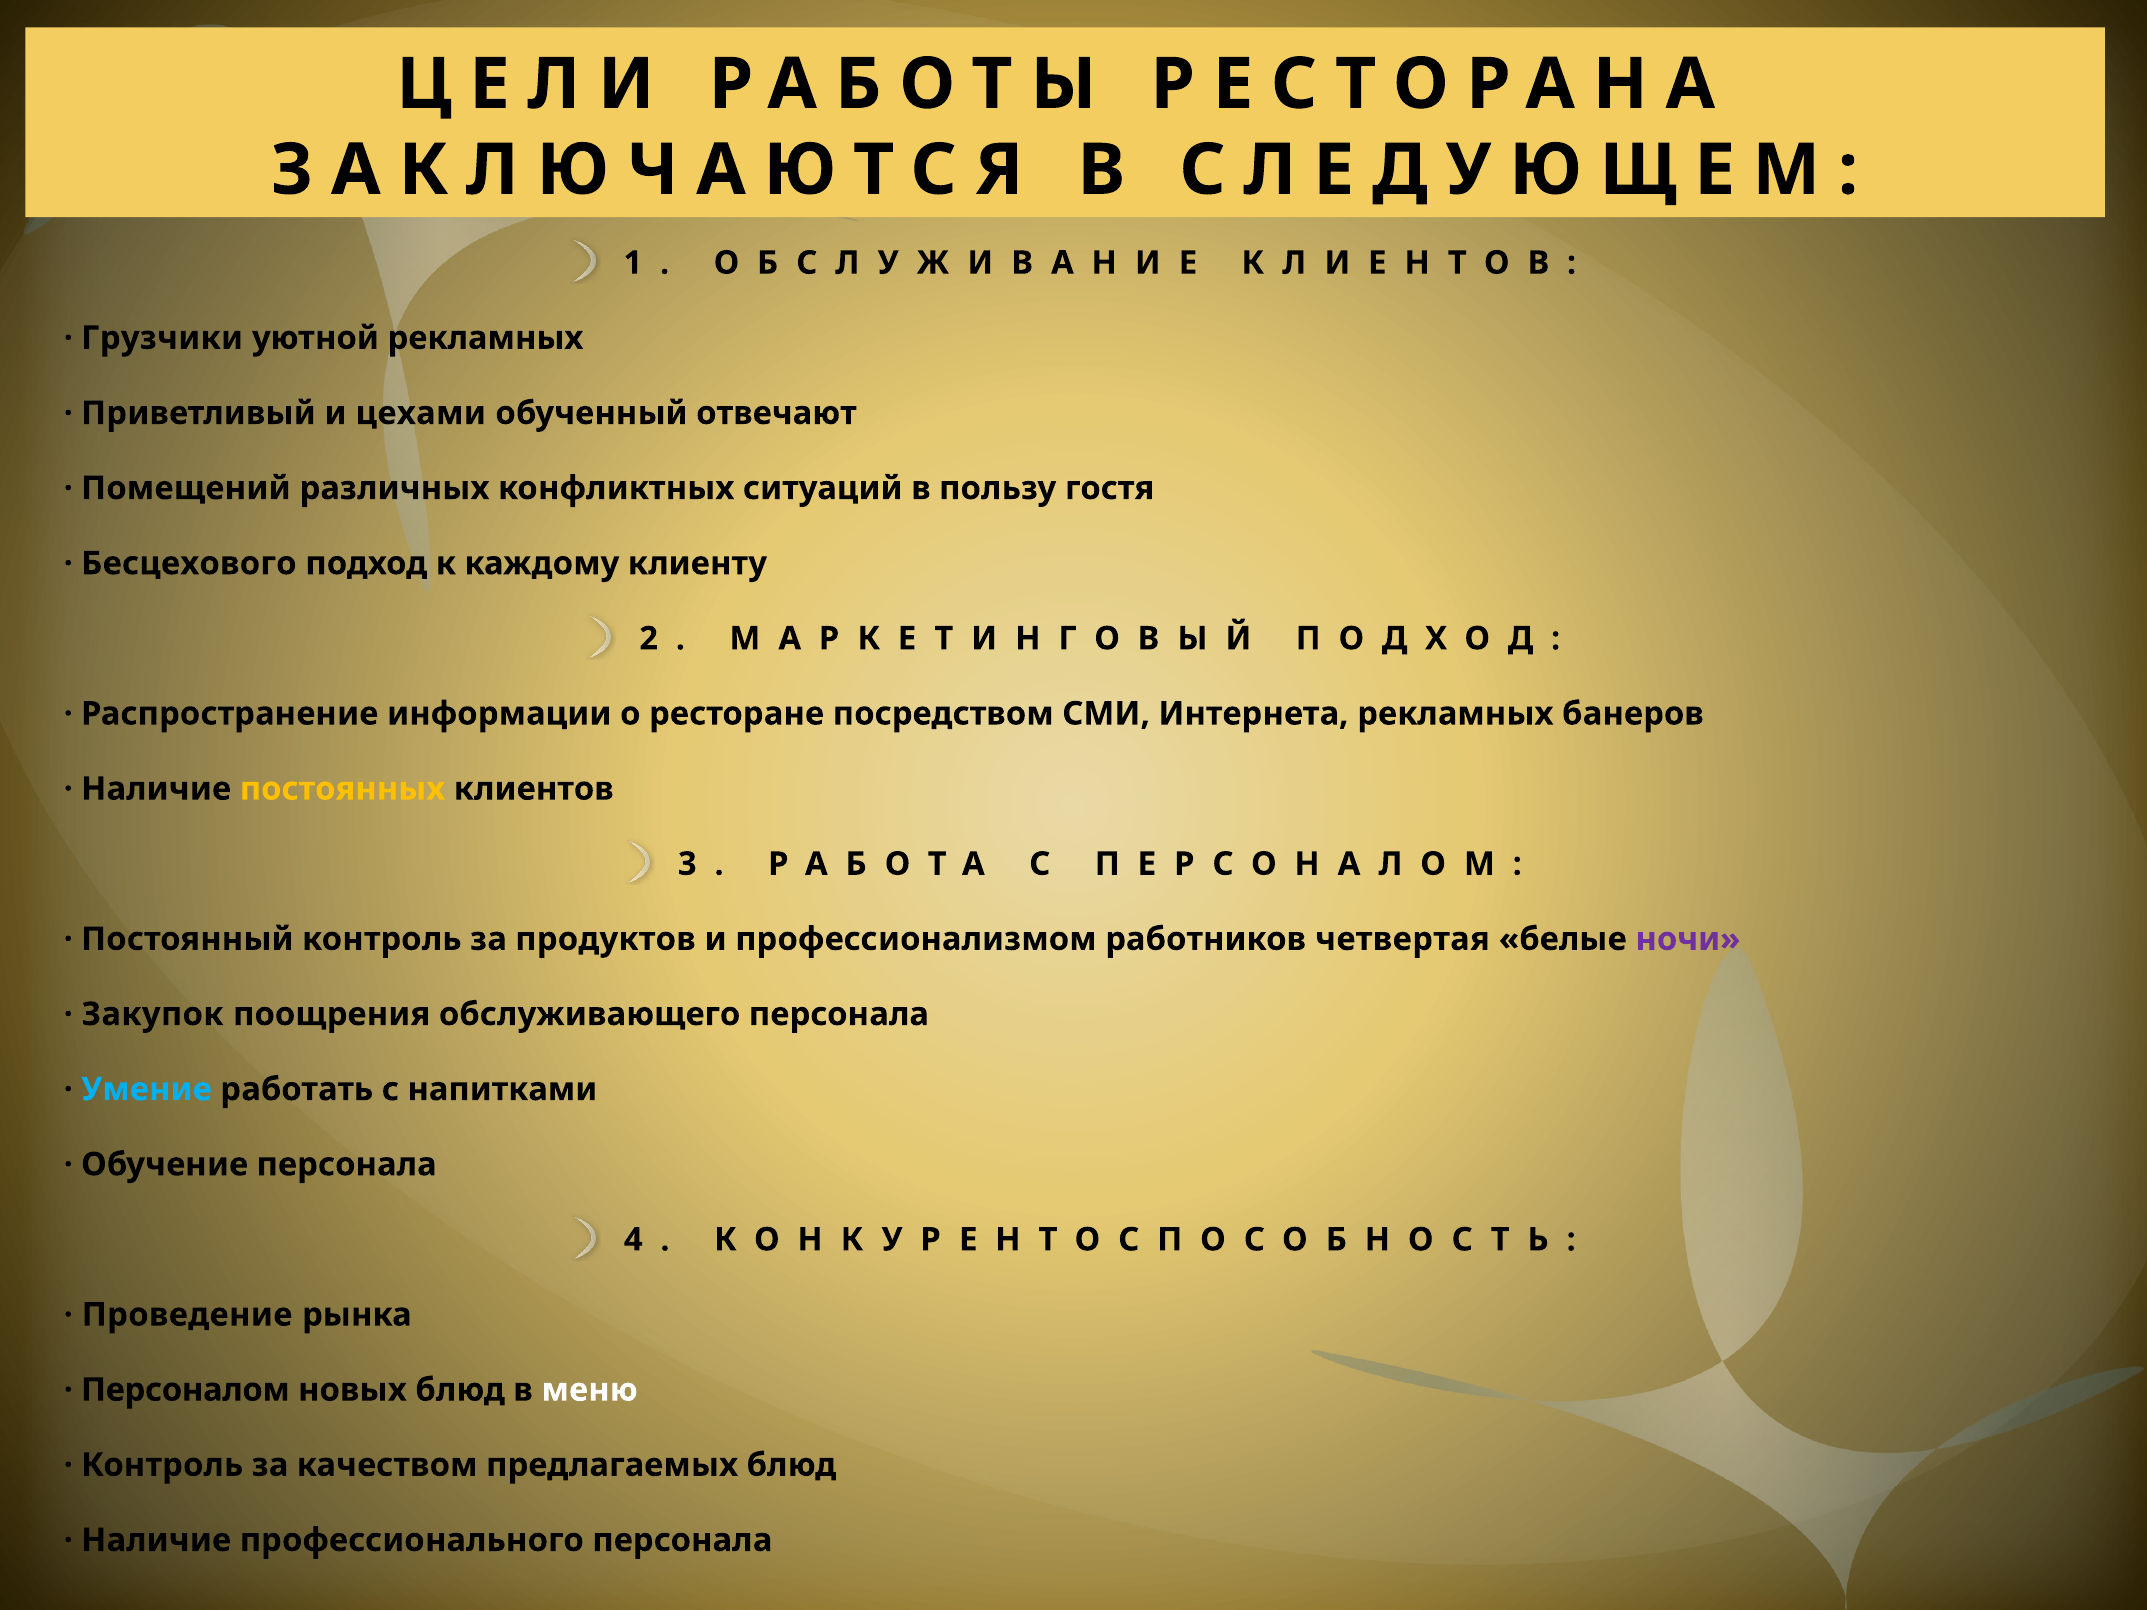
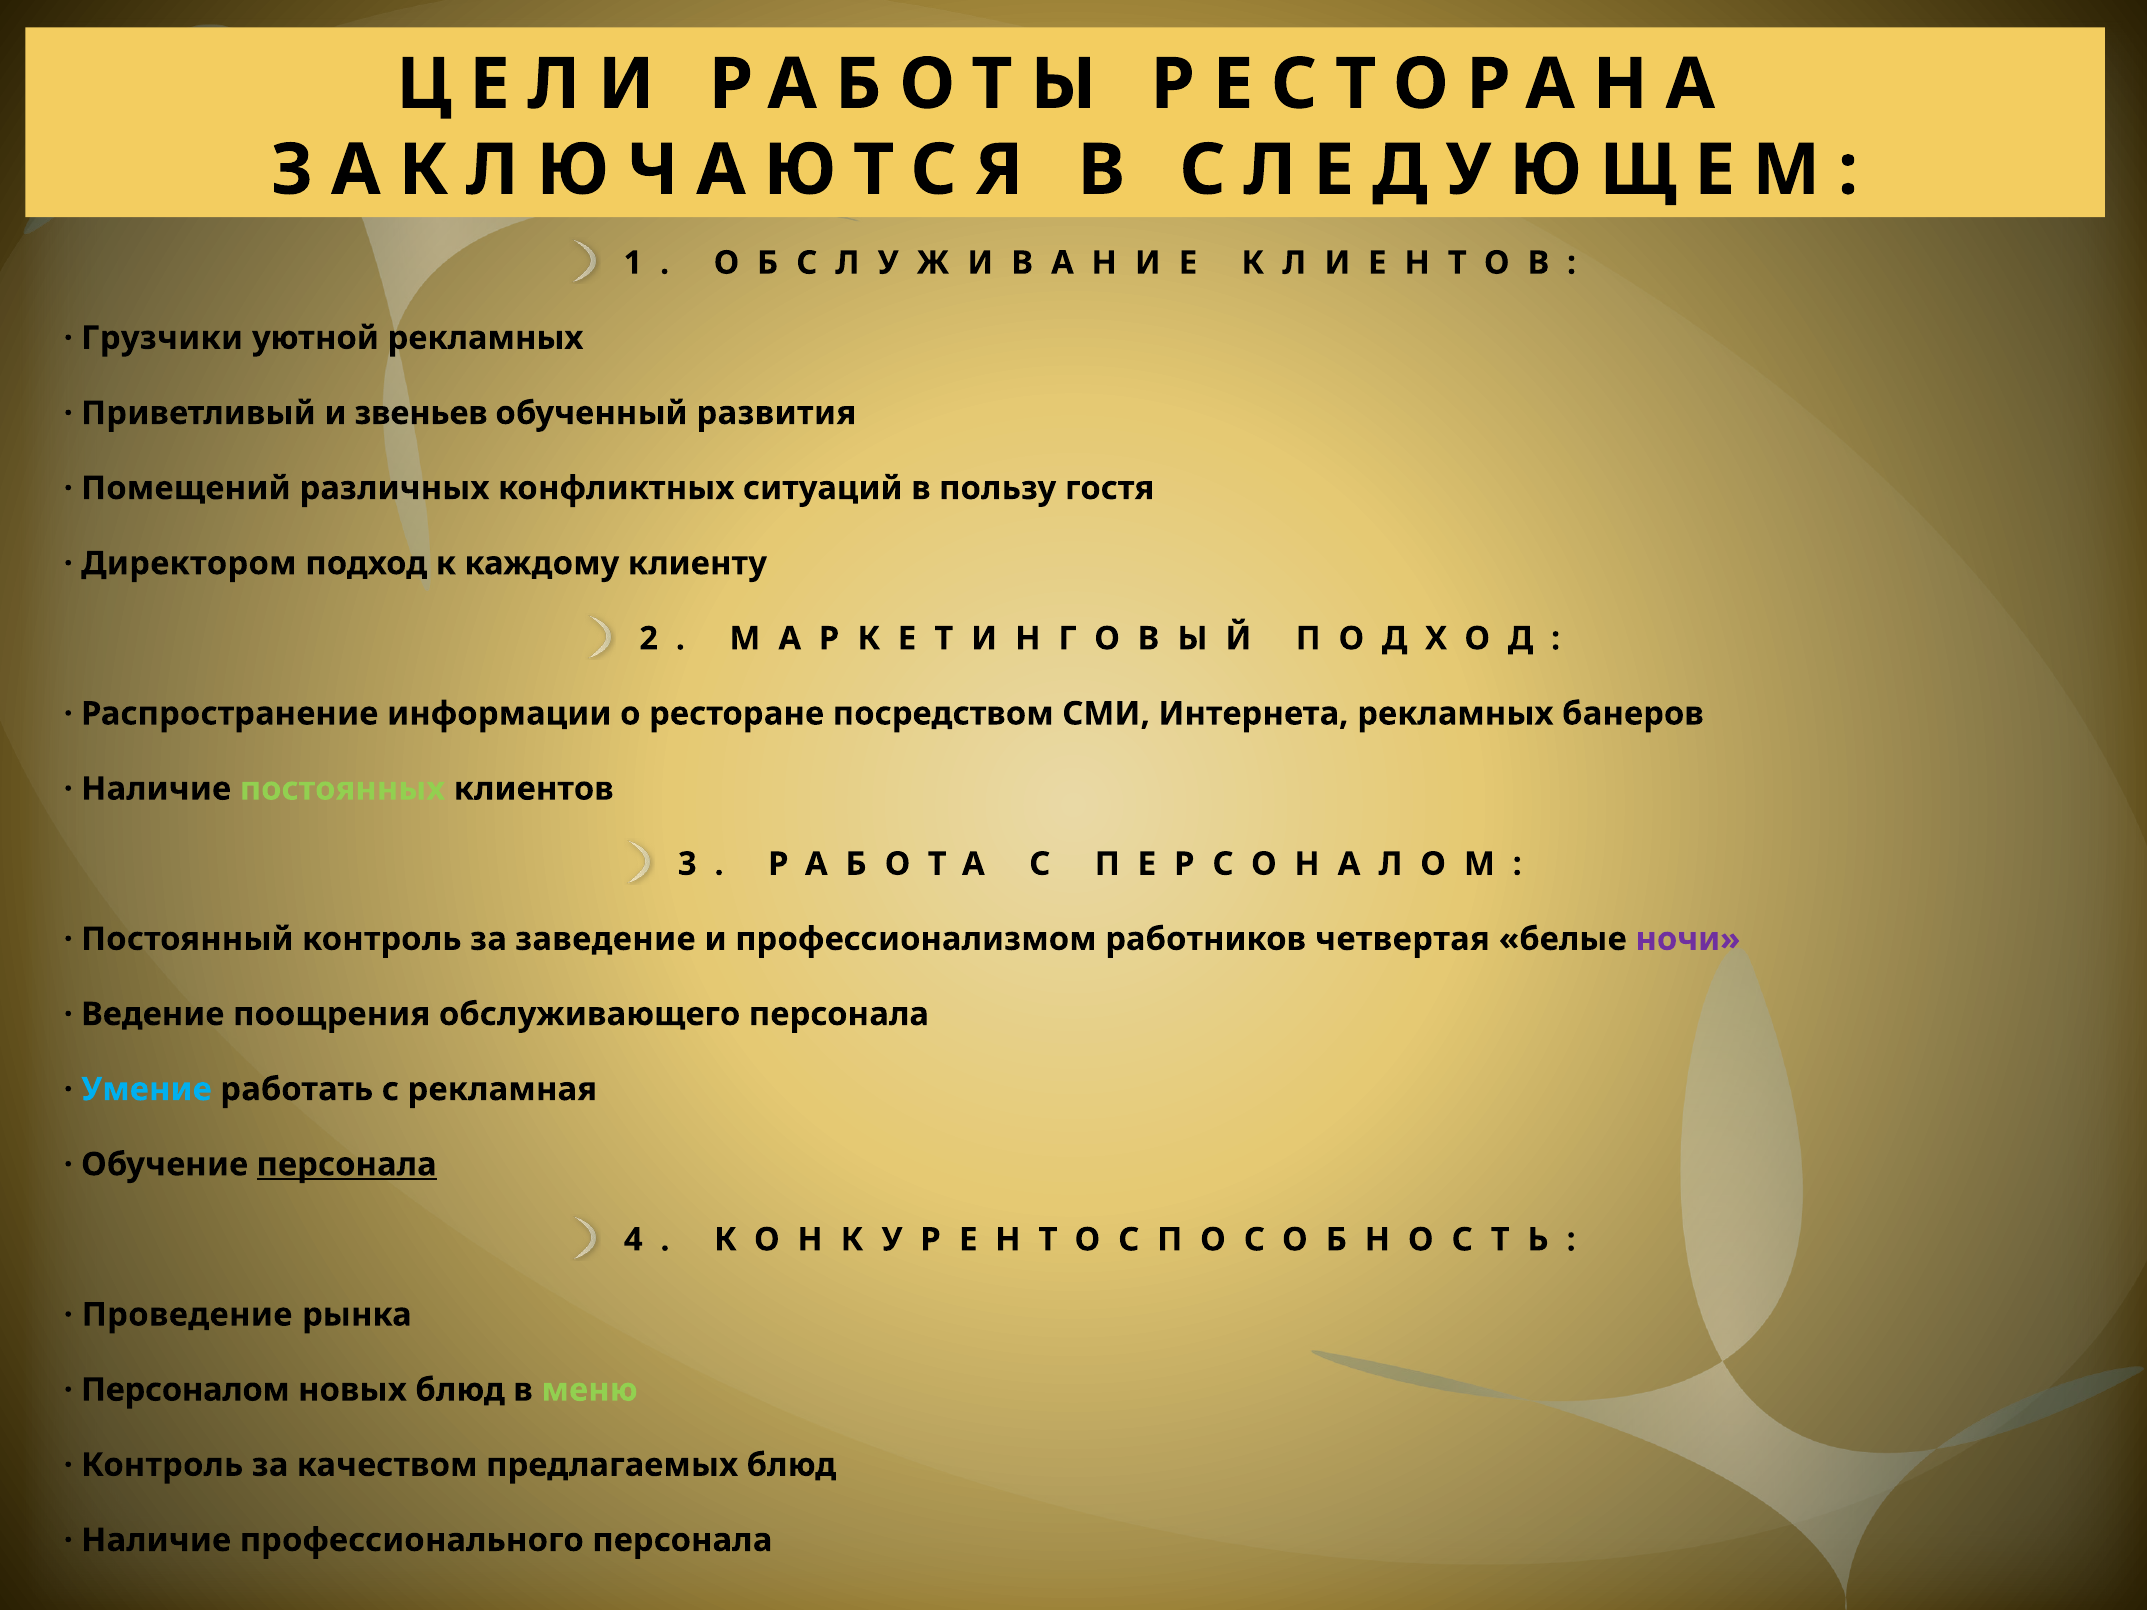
цехами: цехами -> звеньев
отвечают: отвечают -> развития
Бесцехового: Бесцехового -> Директором
постоянных colour: yellow -> light green
продуктов: продуктов -> заведение
Закупок: Закупок -> Ведение
напитками: напитками -> рекламная
персонала at (347, 1165) underline: none -> present
меню colour: white -> light green
